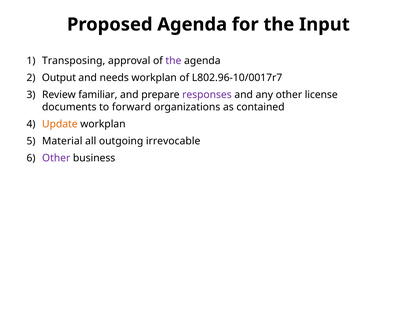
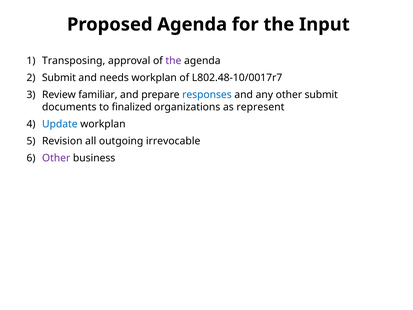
Output at (59, 78): Output -> Submit
L802.96-10/0017r7: L802.96-10/0017r7 -> L802.48-10/0017r7
responses colour: purple -> blue
other license: license -> submit
forward: forward -> finalized
contained: contained -> represent
Update colour: orange -> blue
Material: Material -> Revision
